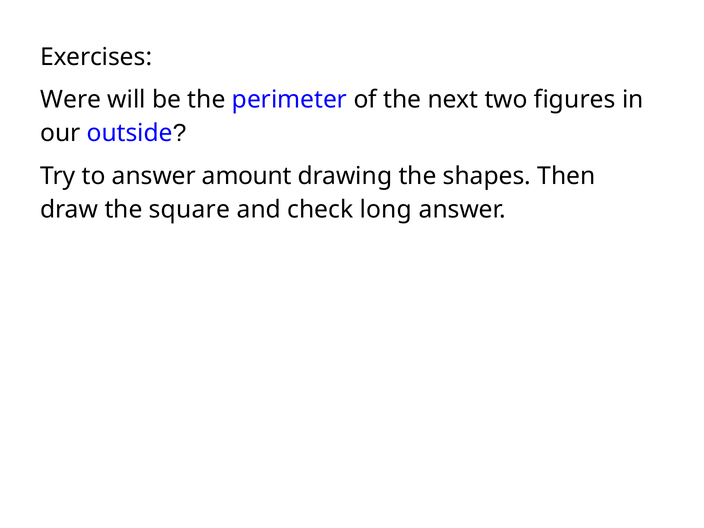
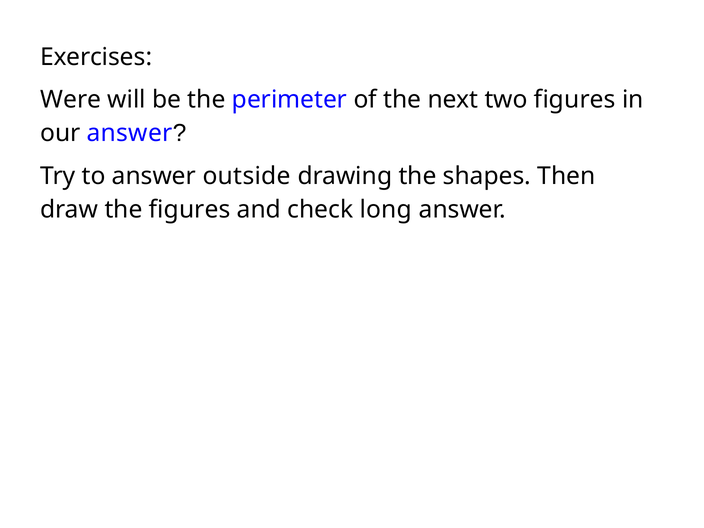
our outside: outside -> answer
amount: amount -> outside
the square: square -> figures
